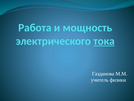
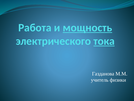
мощность underline: none -> present
